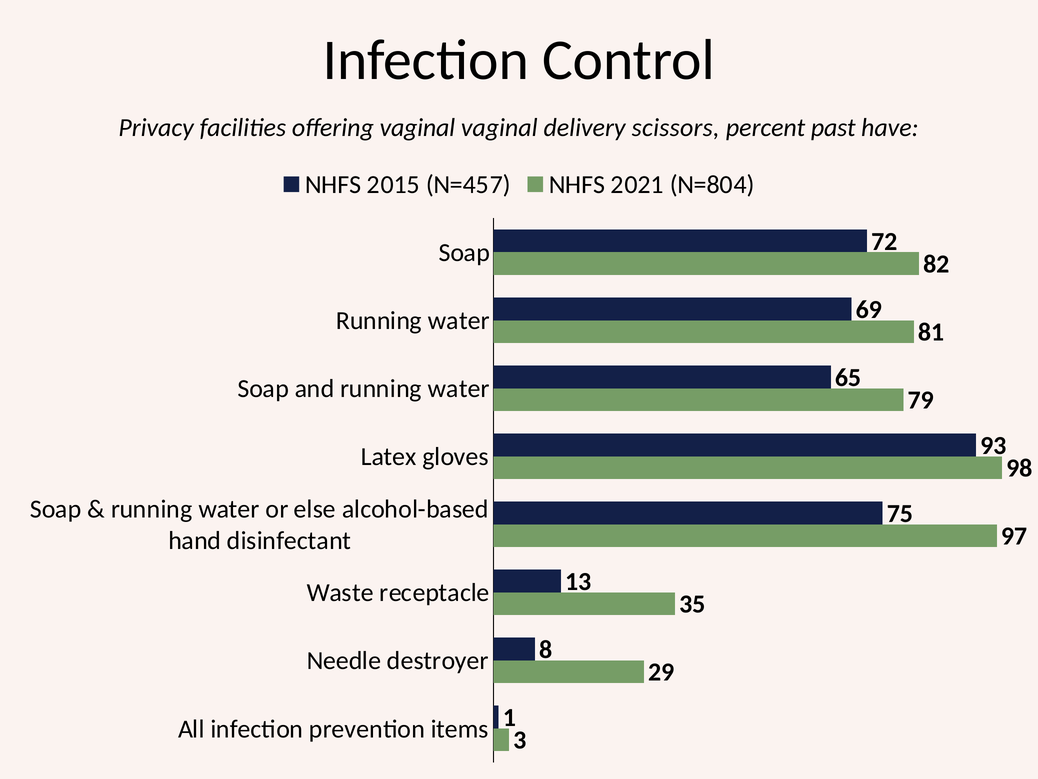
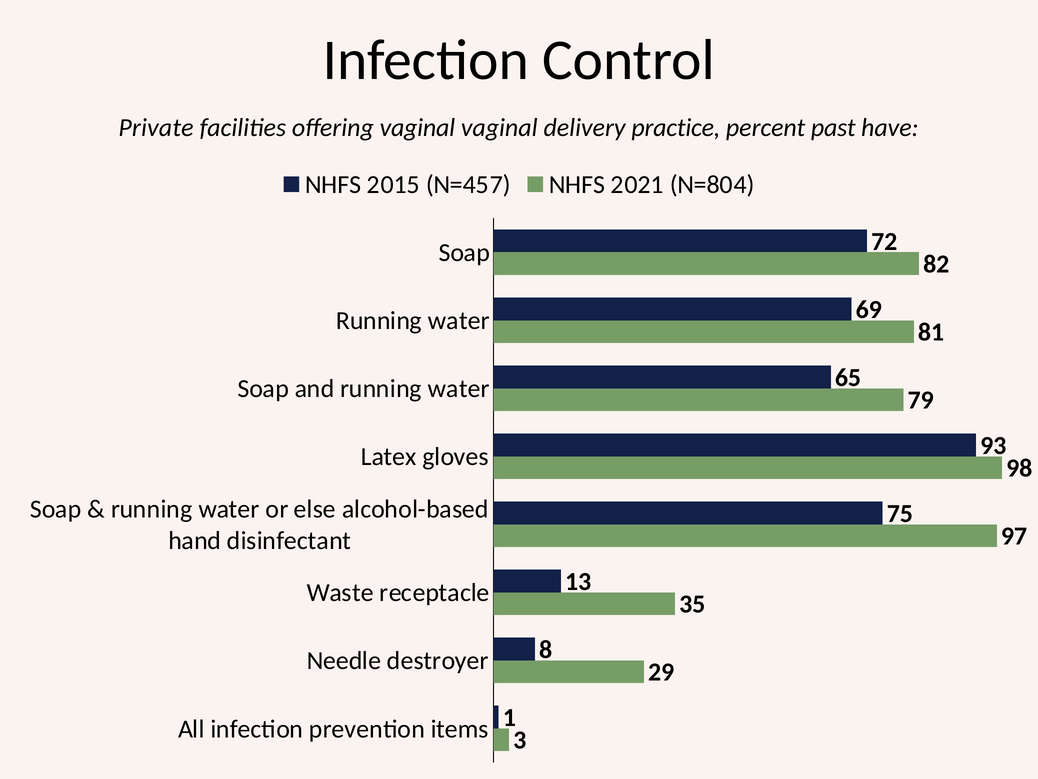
Privacy: Privacy -> Private
scissors: scissors -> practice
